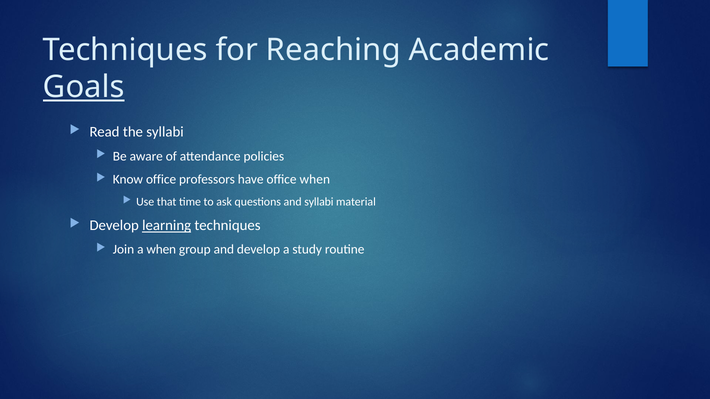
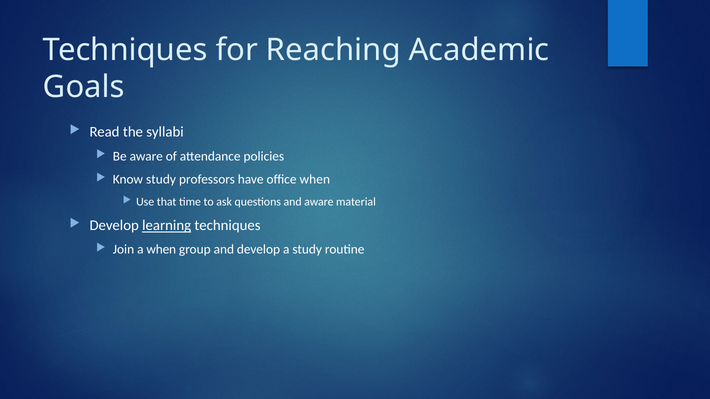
Goals underline: present -> none
Know office: office -> study
and syllabi: syllabi -> aware
